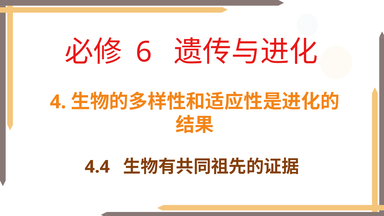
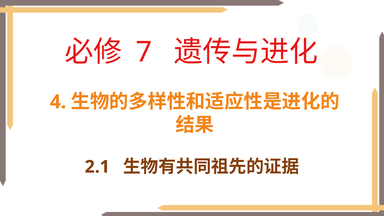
6: 6 -> 7
4.4: 4.4 -> 2.1
